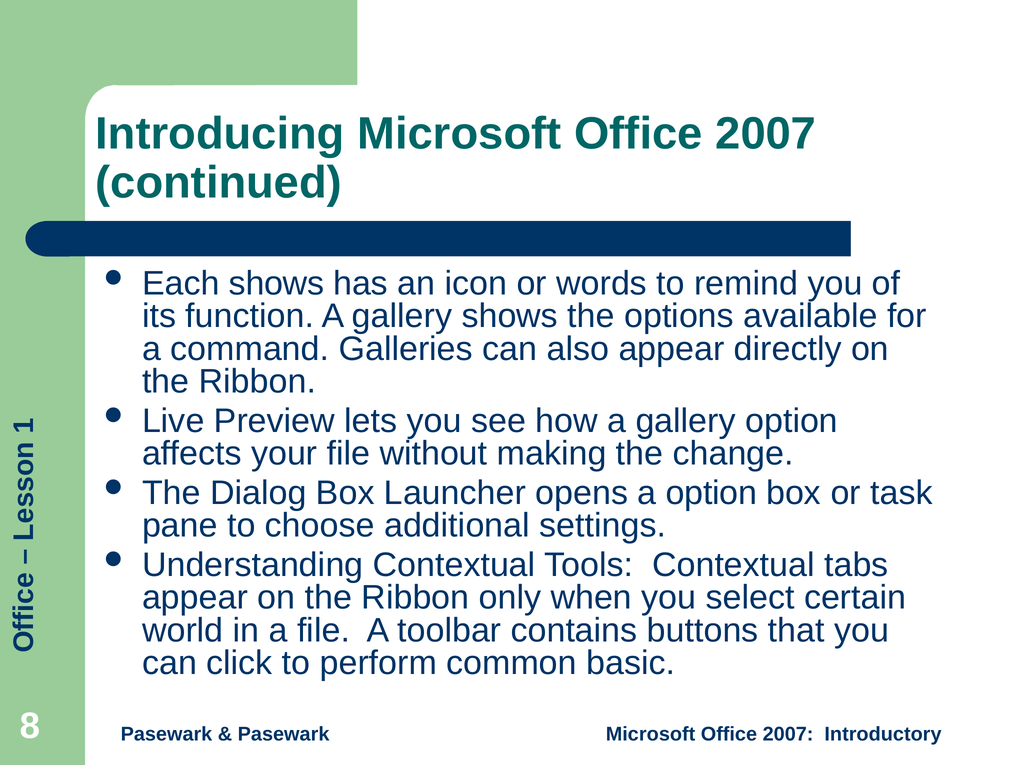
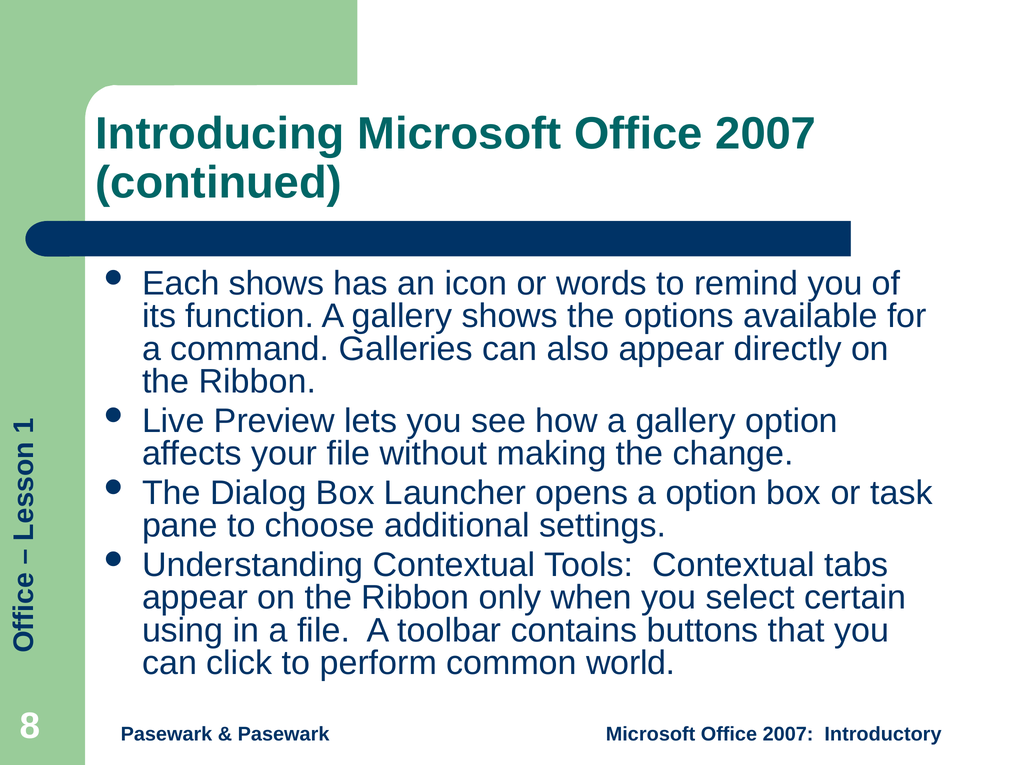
world: world -> using
basic: basic -> world
